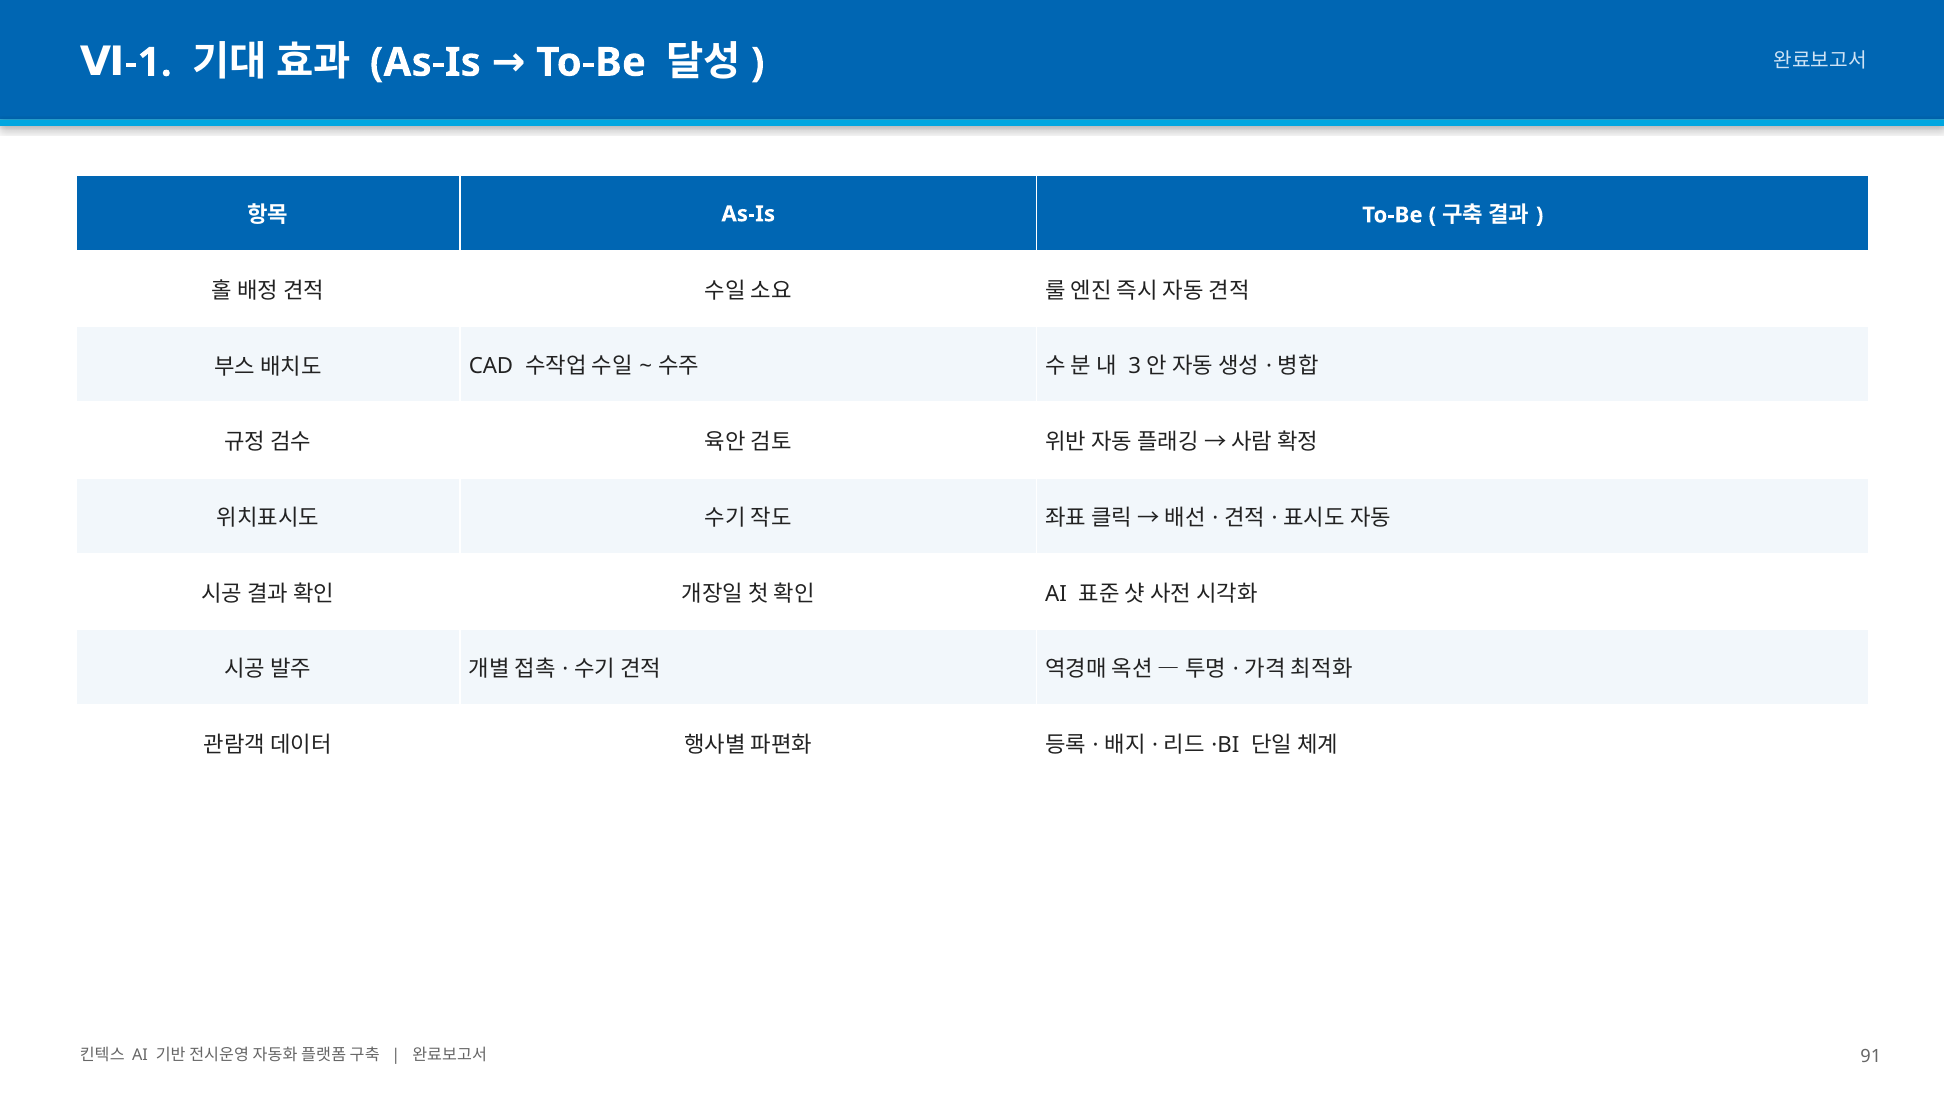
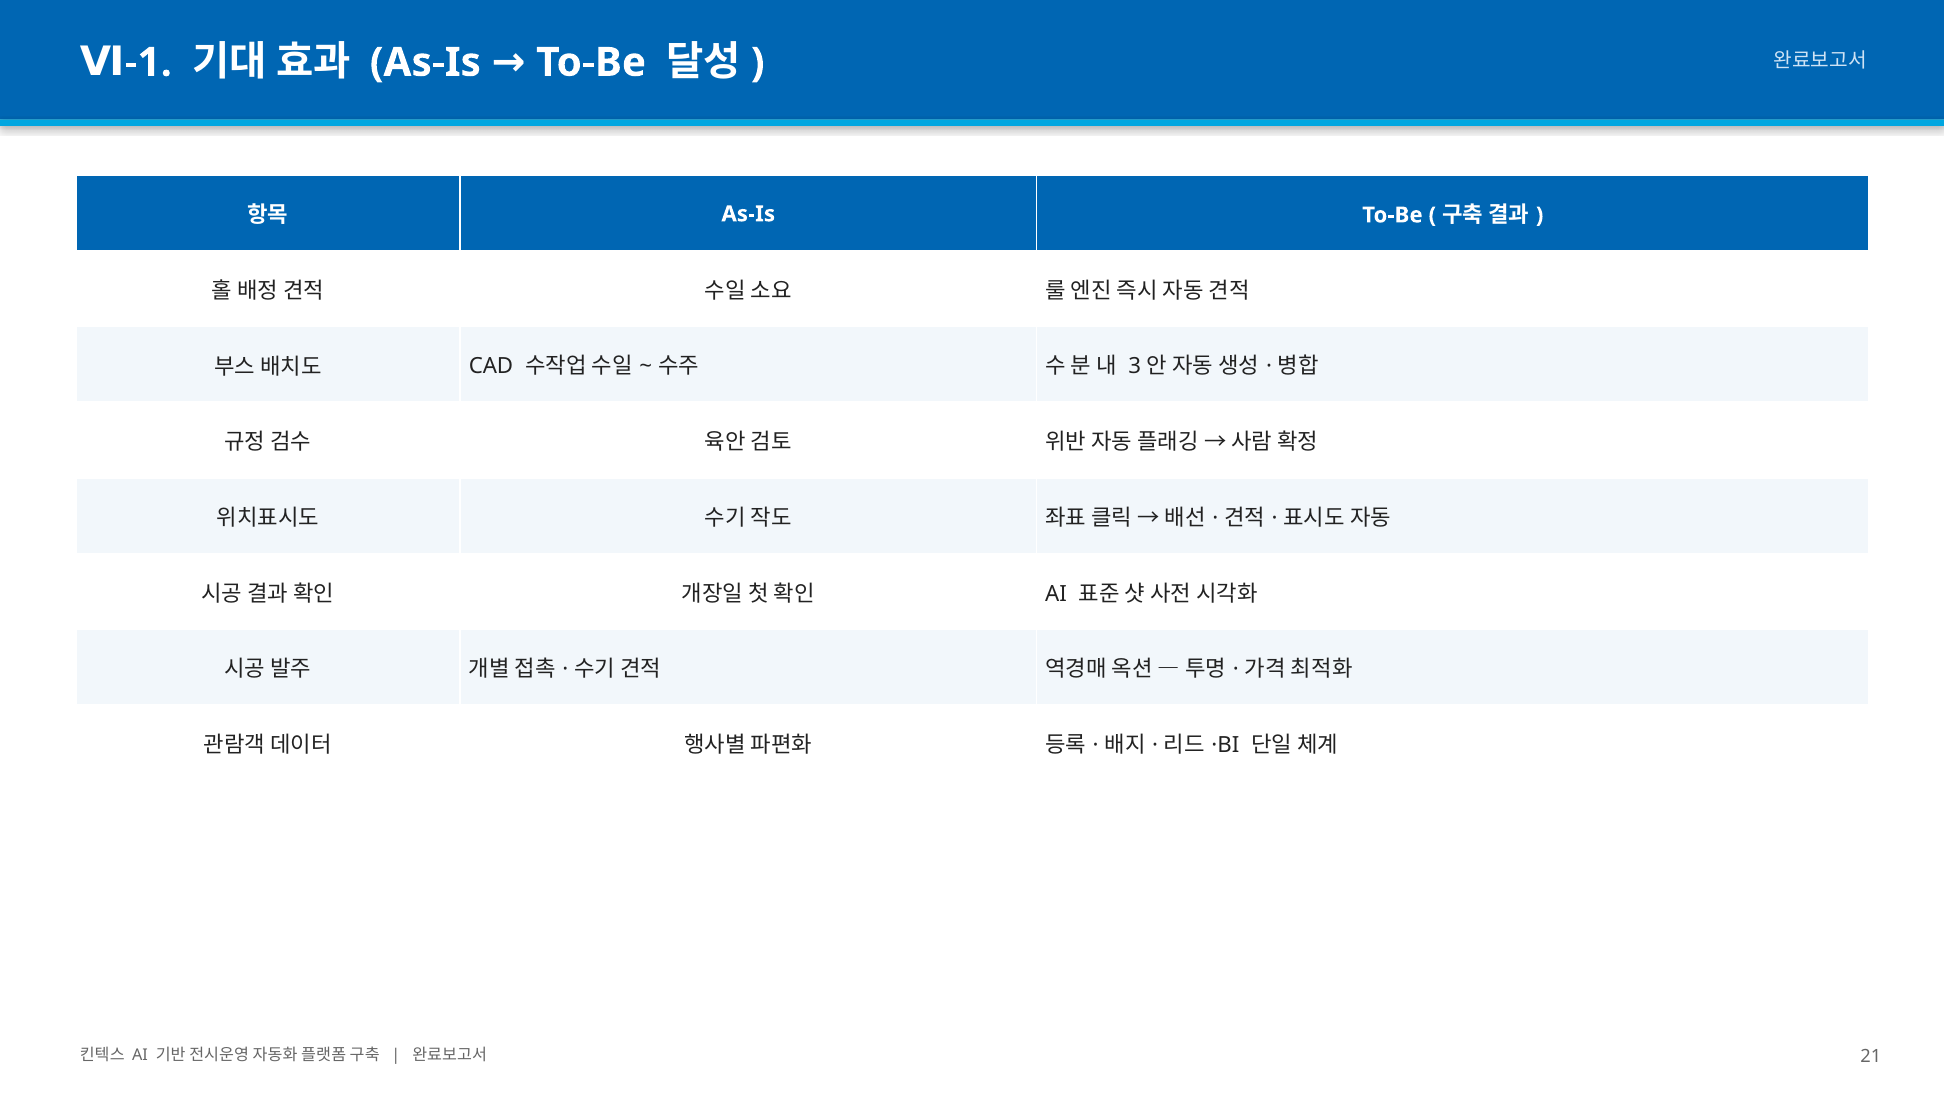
91: 91 -> 21
